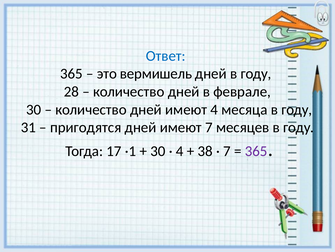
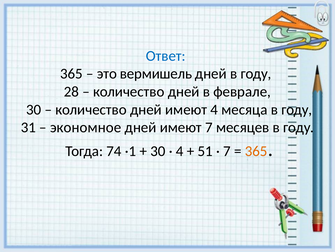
пригодятся: пригодятся -> экономное
17: 17 -> 74
38: 38 -> 51
365 at (256, 151) colour: purple -> orange
